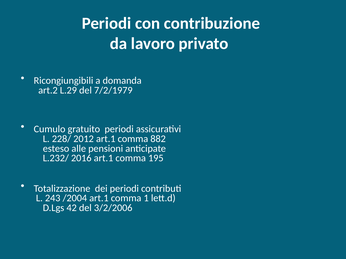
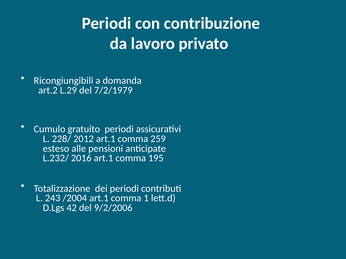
882: 882 -> 259
3/2/2006: 3/2/2006 -> 9/2/2006
